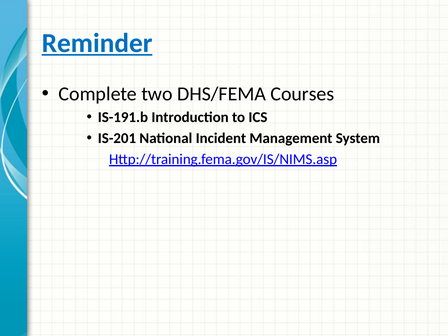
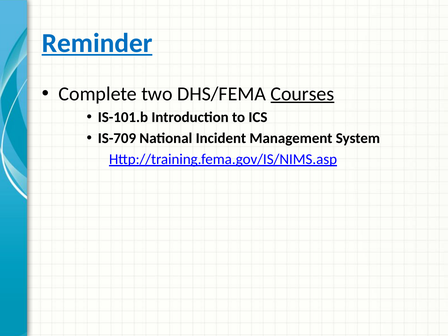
Courses underline: none -> present
IS-191.b: IS-191.b -> IS-101.b
IS-201: IS-201 -> IS-709
